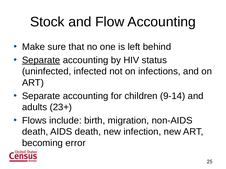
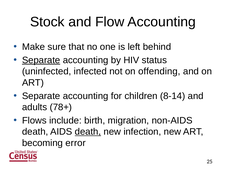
infections: infections -> offending
9-14: 9-14 -> 8-14
23+: 23+ -> 78+
death at (88, 132) underline: none -> present
